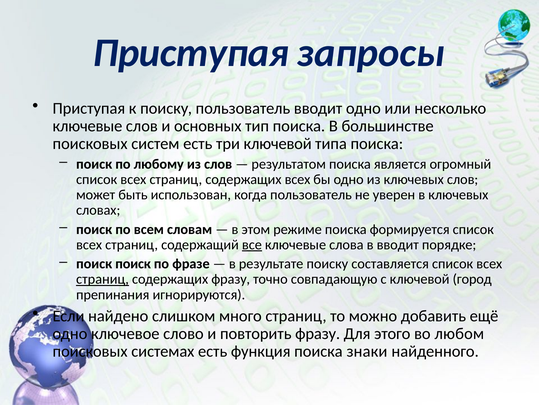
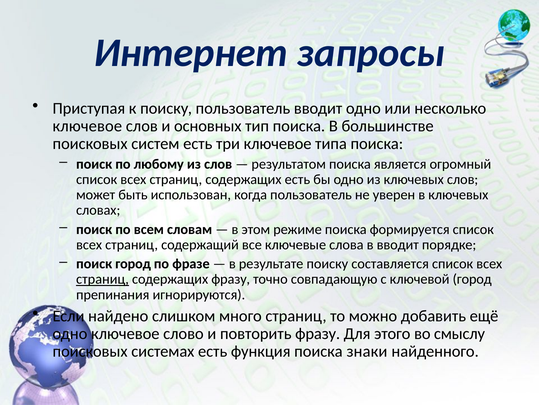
Приступая at (191, 53): Приступая -> Интернет
ключевые at (87, 126): ключевые -> ключевое
три ключевой: ключевой -> ключевое
содержащих всех: всех -> есть
все underline: present -> none
поиск поиск: поиск -> город
любом: любом -> смыслу
